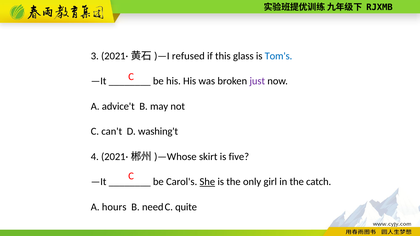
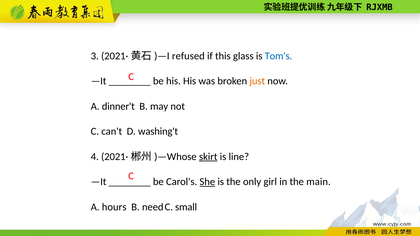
just colour: purple -> orange
advice't: advice't -> dinner't
skirt underline: none -> present
five: five -> line
catch: catch -> main
quite: quite -> small
